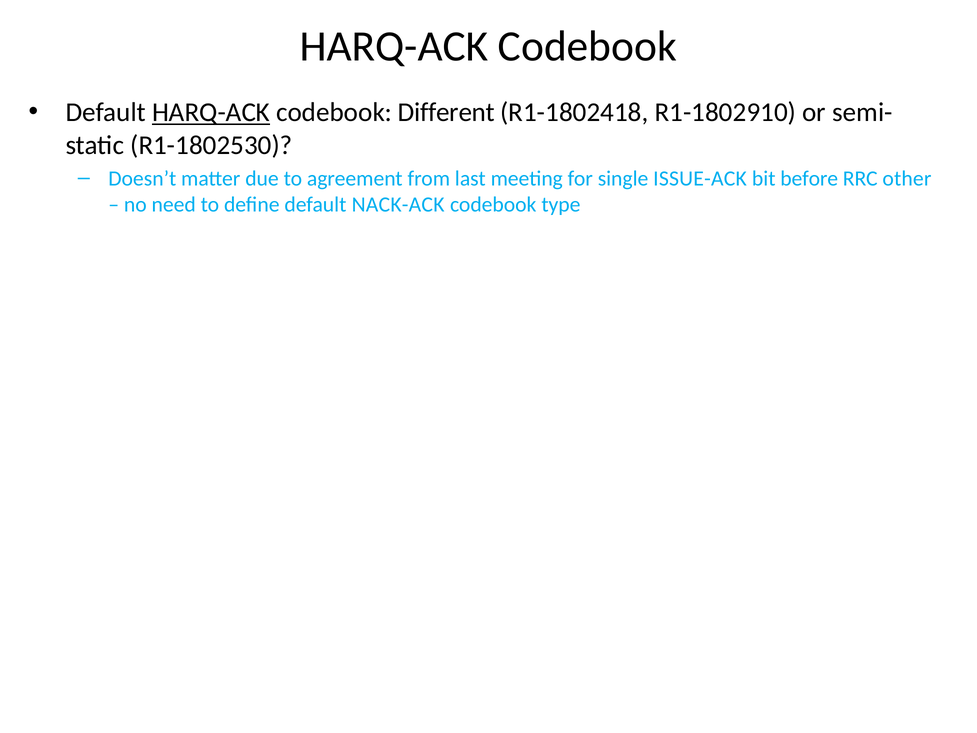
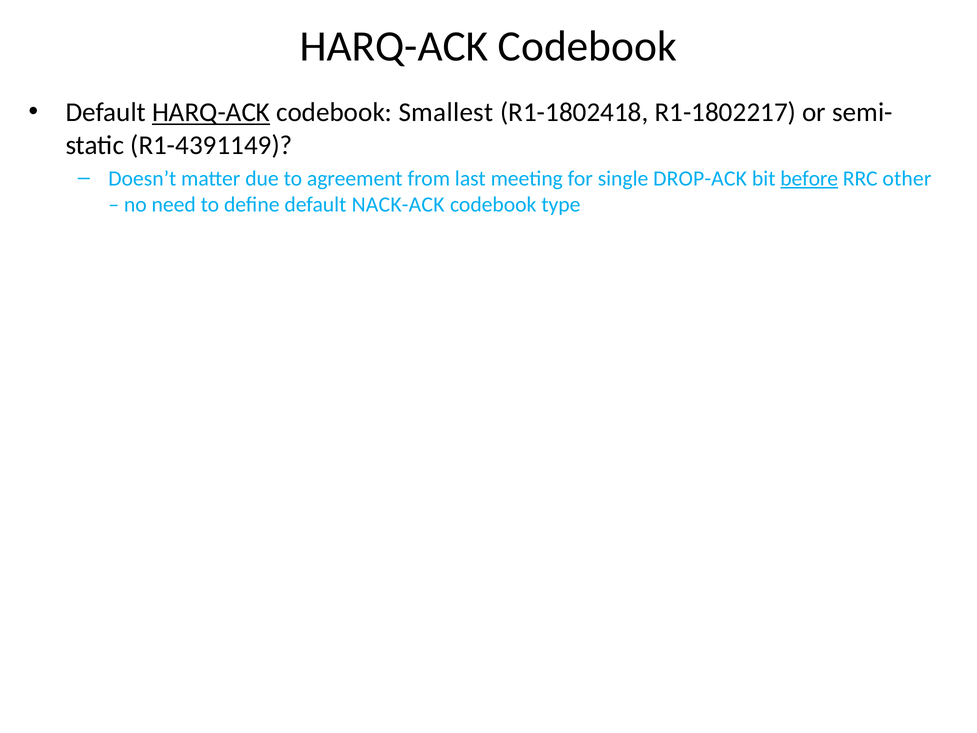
Different: Different -> Smallest
R1-1802910: R1-1802910 -> R1-1802217
R1-1802530: R1-1802530 -> R1-4391149
ISSUE-ACK: ISSUE-ACK -> DROP-ACK
before underline: none -> present
